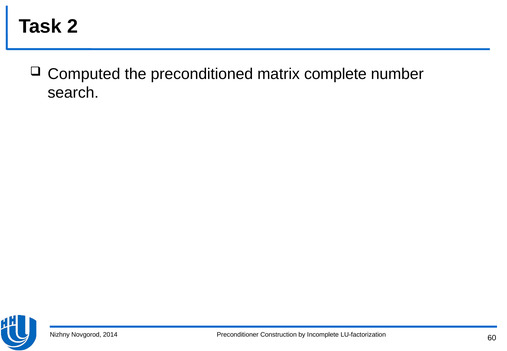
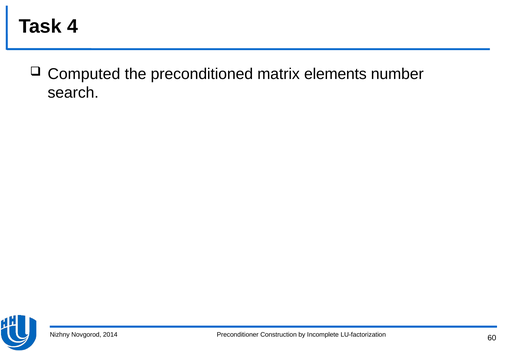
2: 2 -> 4
complete: complete -> elements
